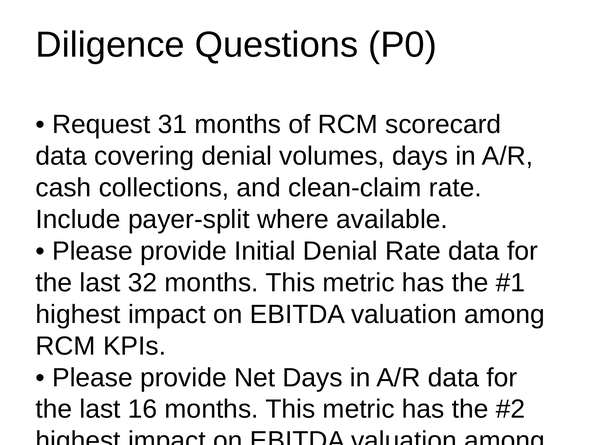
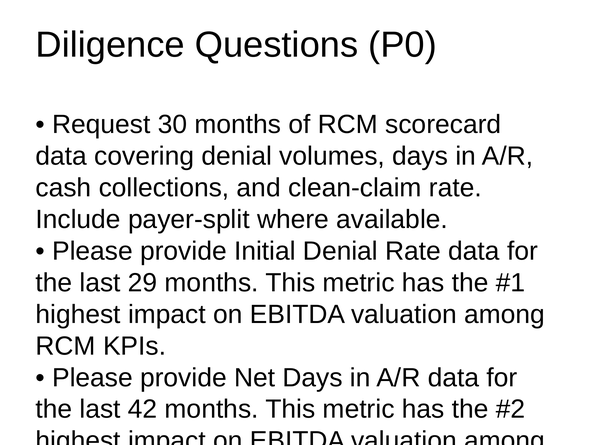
31: 31 -> 30
32: 32 -> 29
16: 16 -> 42
